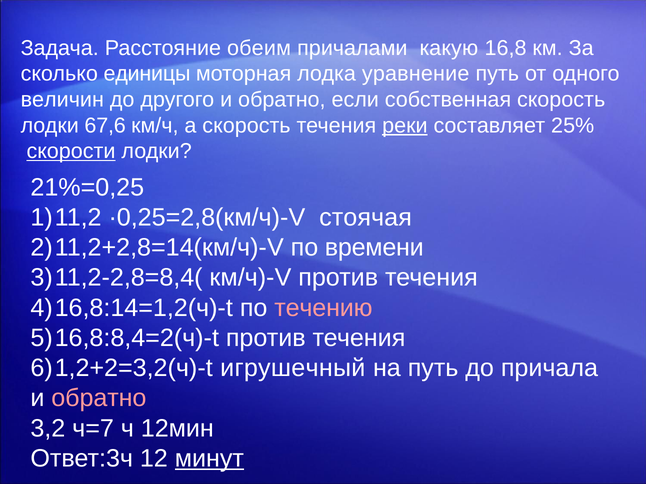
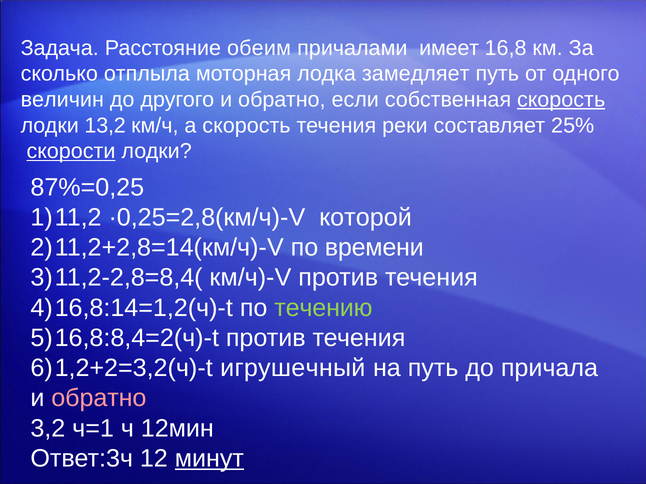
какую: какую -> имеет
единицы: единицы -> отплыла
уравнение: уравнение -> замедляет
скорость at (561, 100) underline: none -> present
67,6: 67,6 -> 13,2
реки underline: present -> none
21%=0,25: 21%=0,25 -> 87%=0,25
стоячая: стоячая -> которой
течению colour: pink -> light green
ч=7: ч=7 -> ч=1
